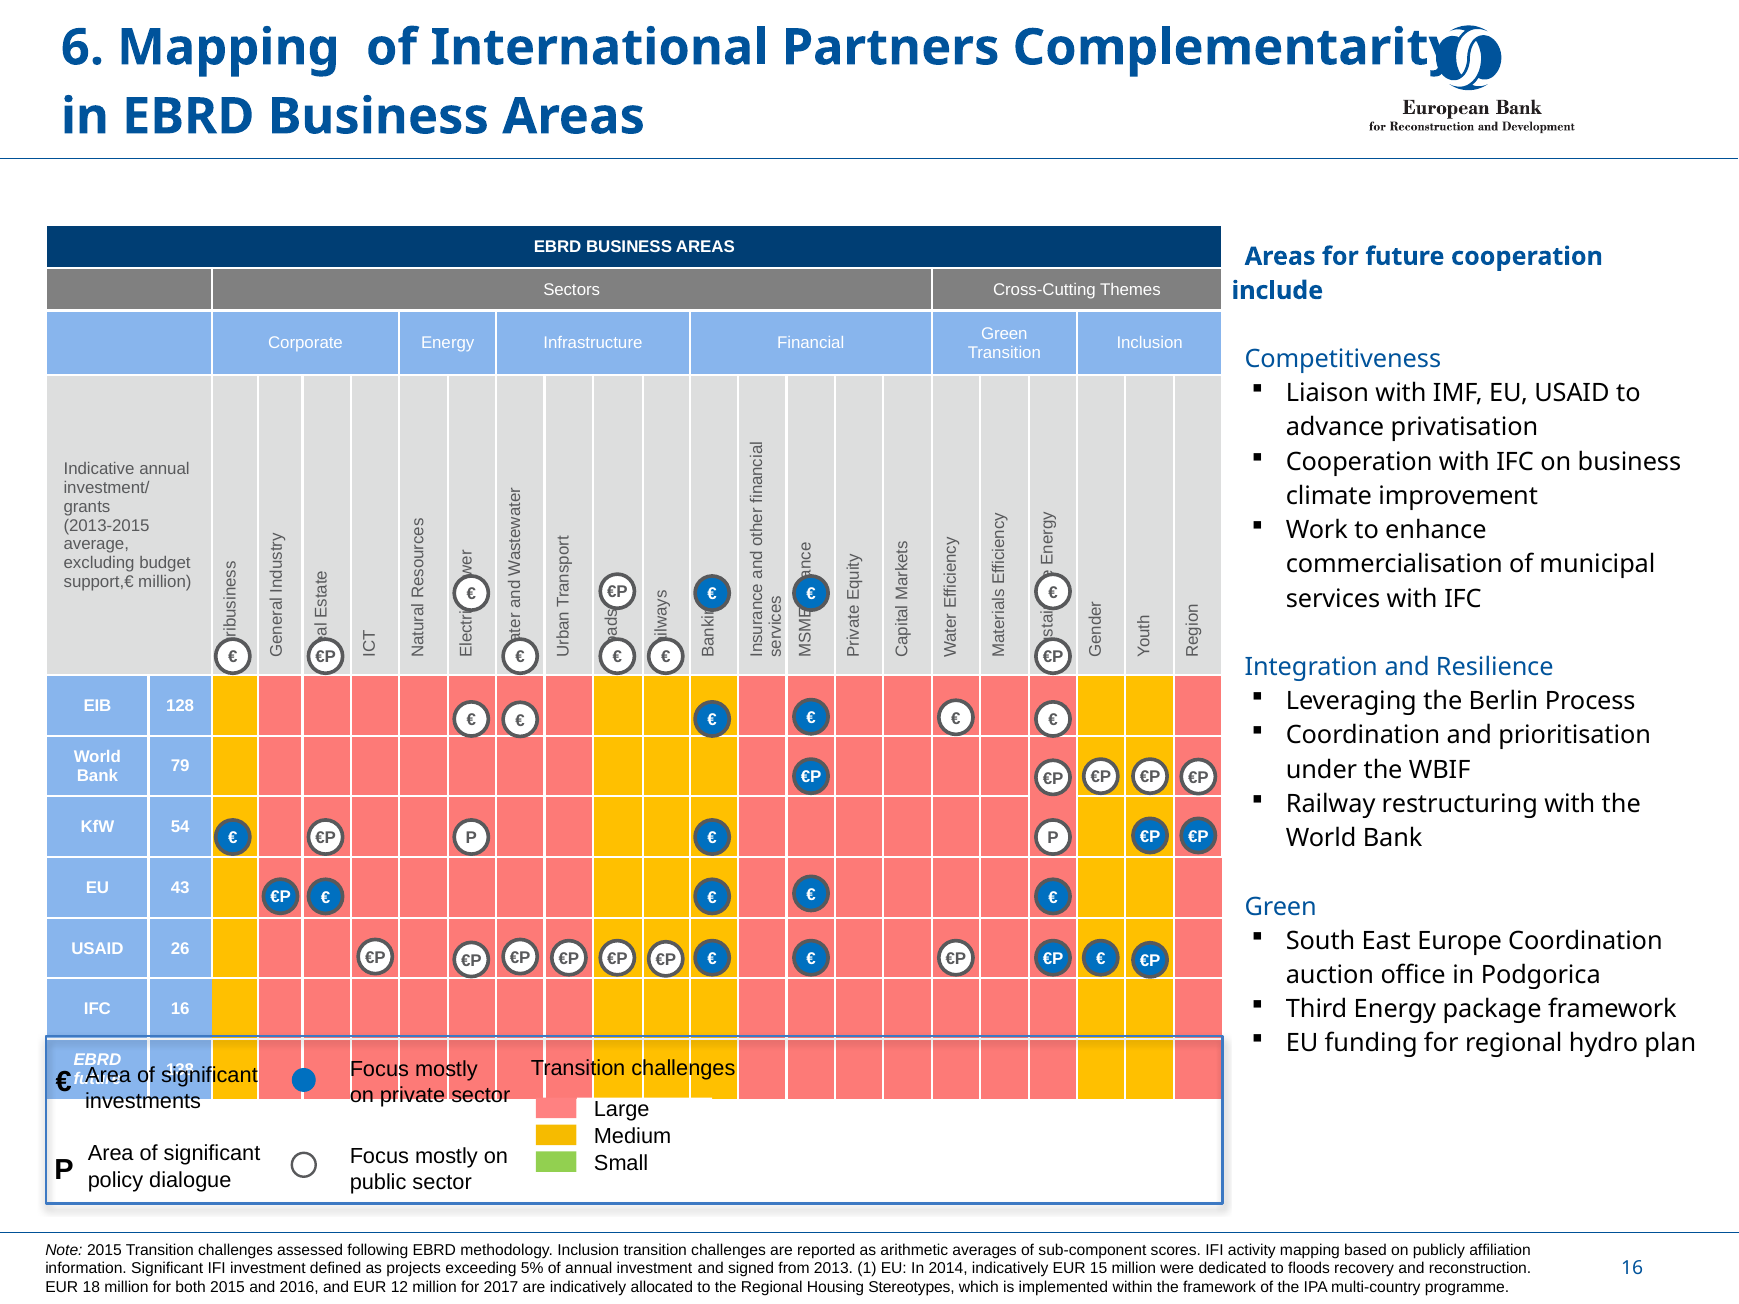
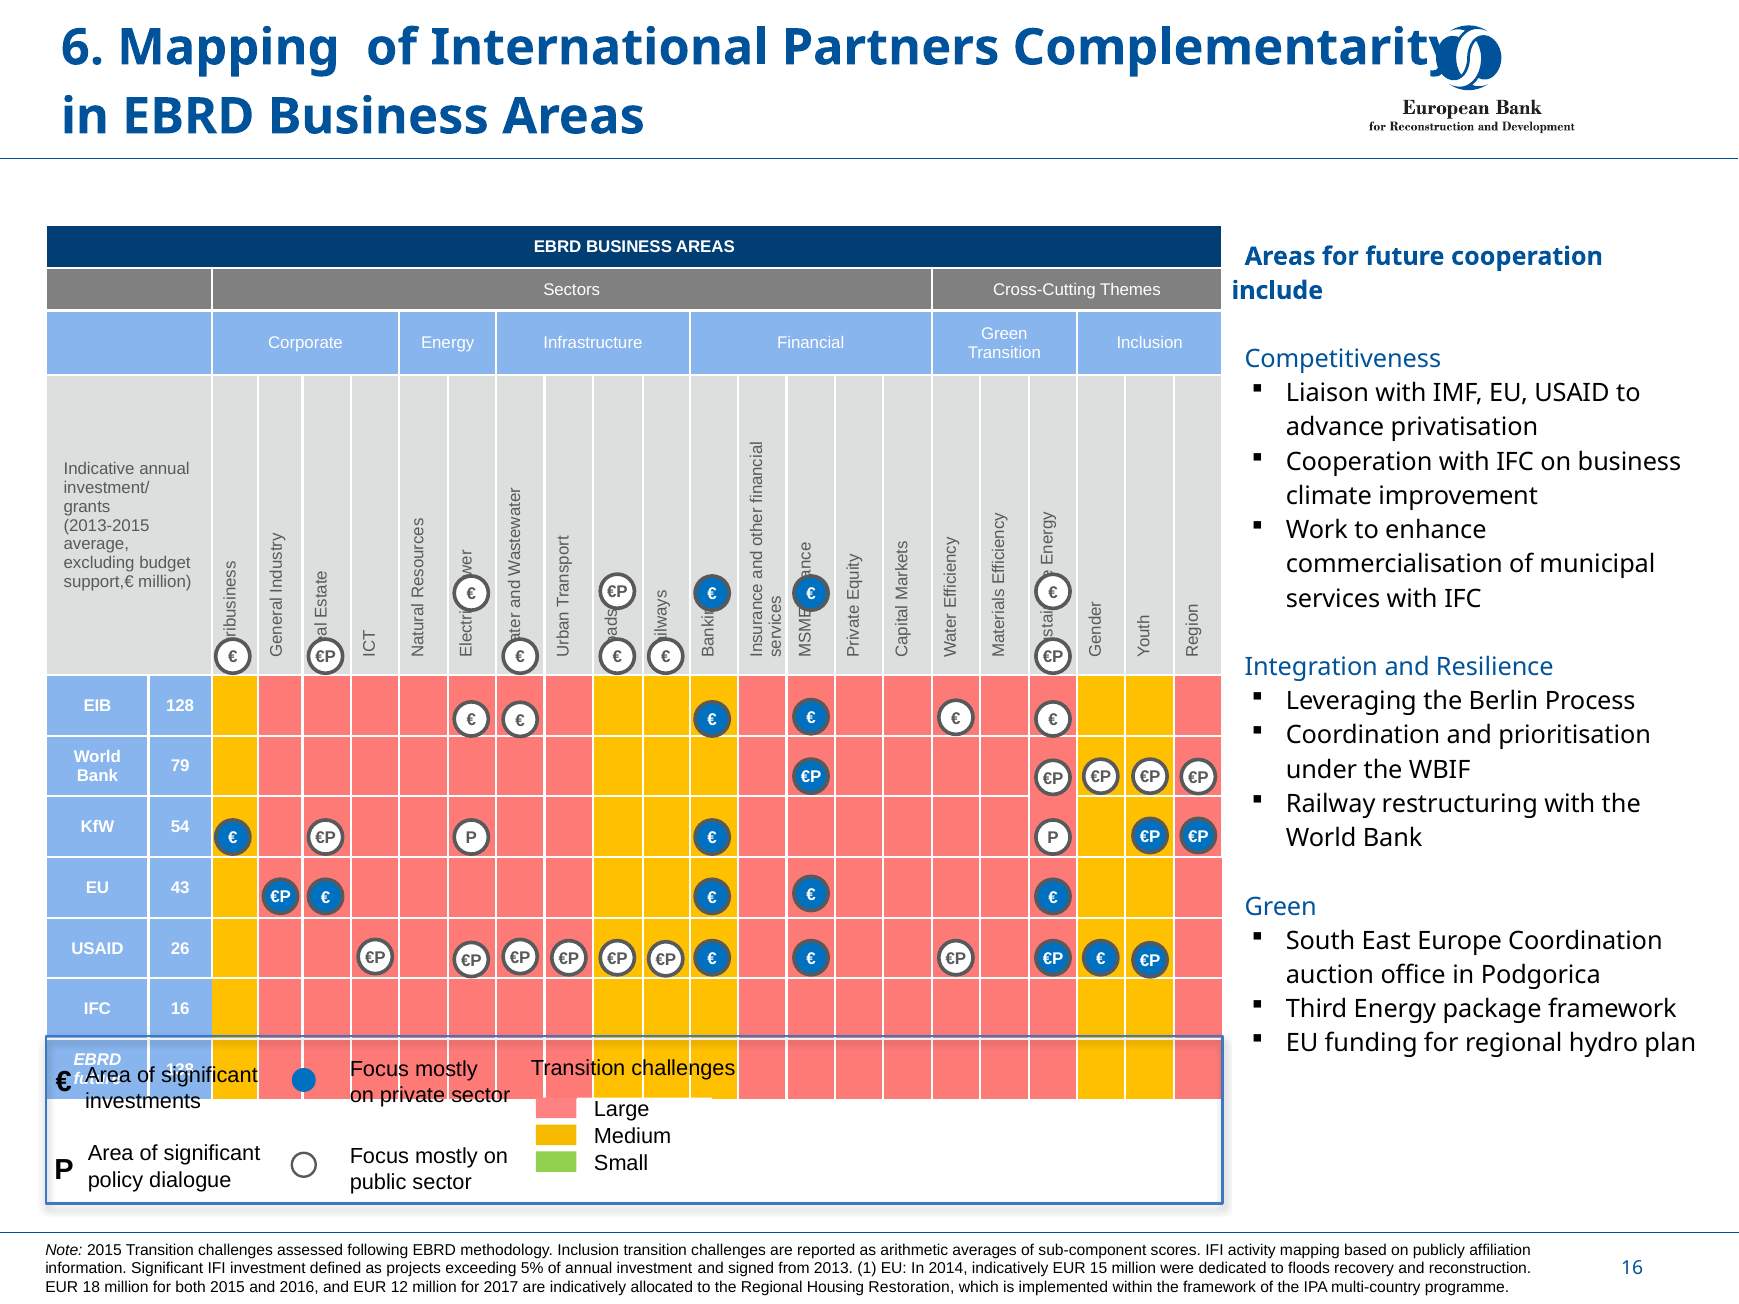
Stereotypes: Stereotypes -> Restoration
